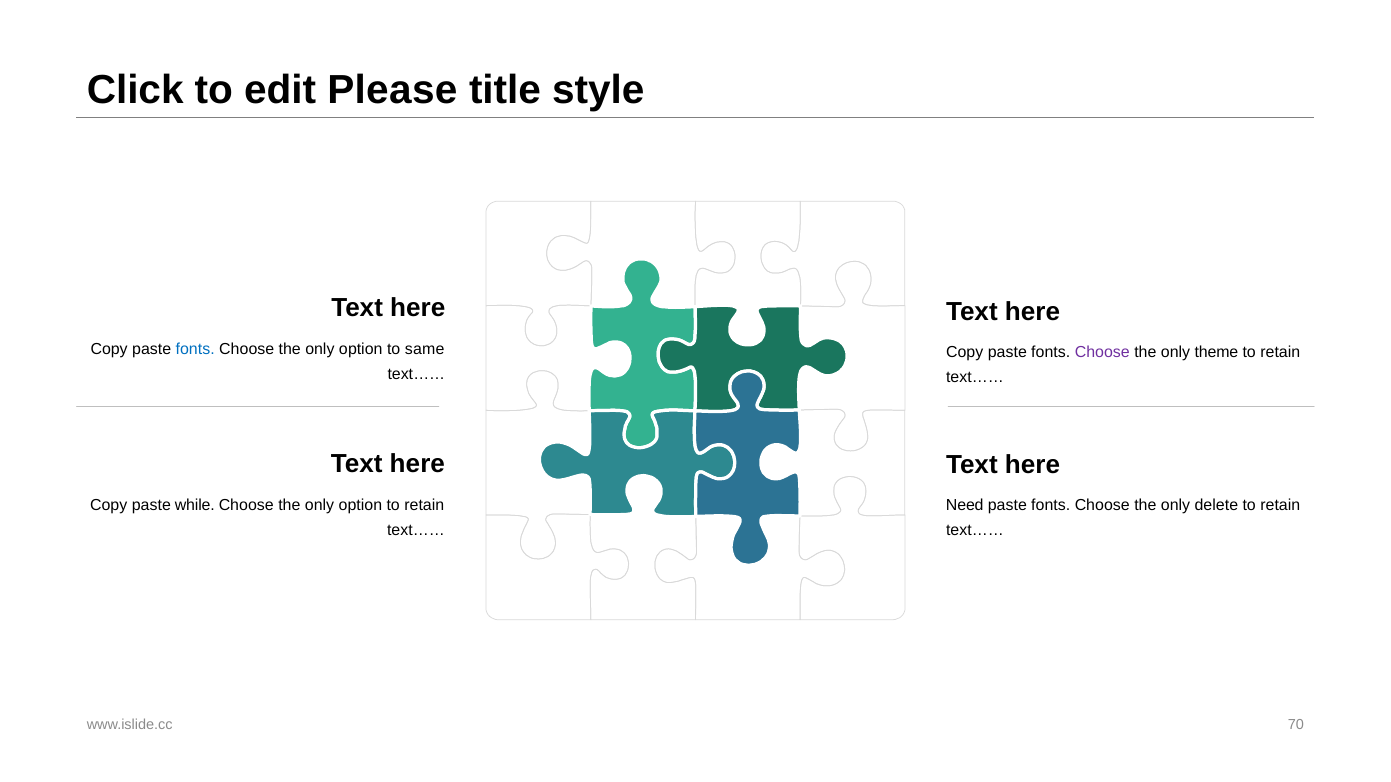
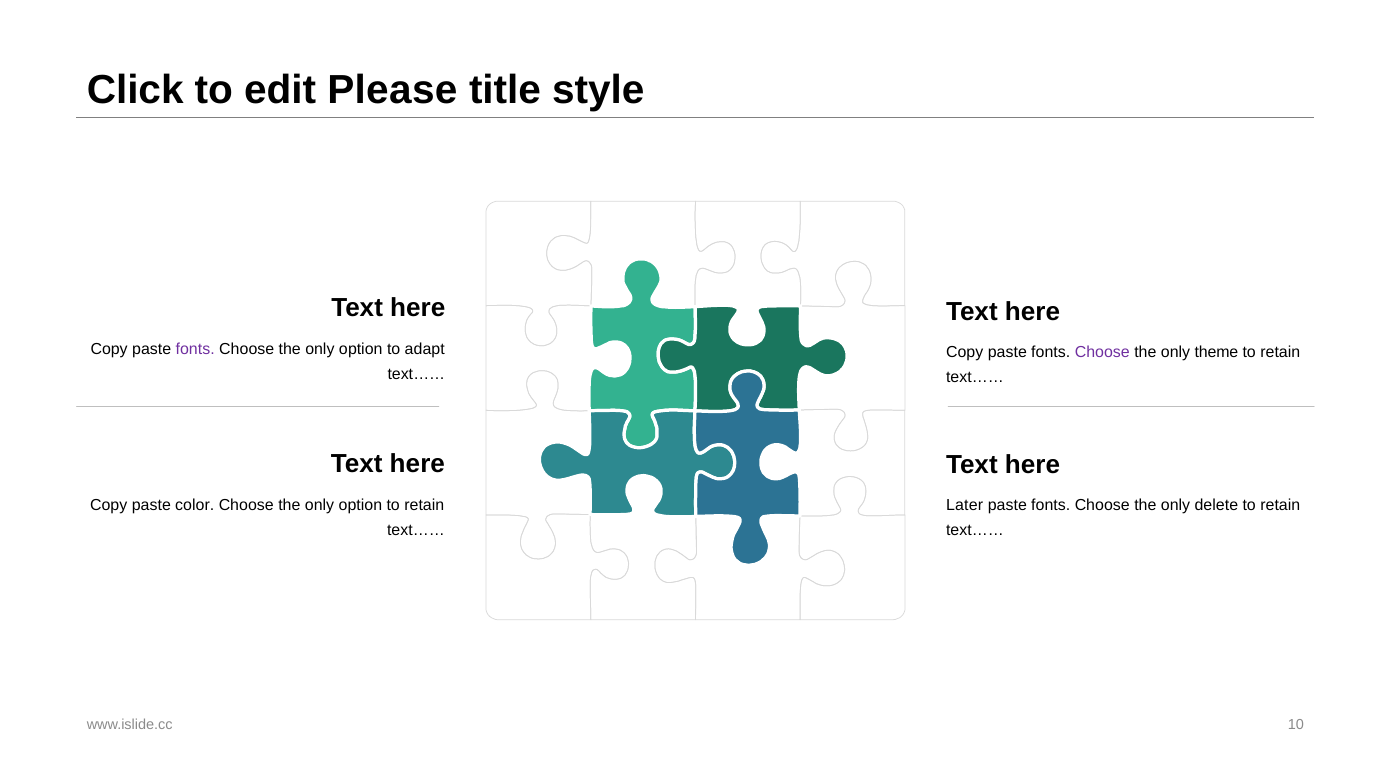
fonts at (195, 349) colour: blue -> purple
same: same -> adapt
while: while -> color
Need: Need -> Later
70: 70 -> 10
